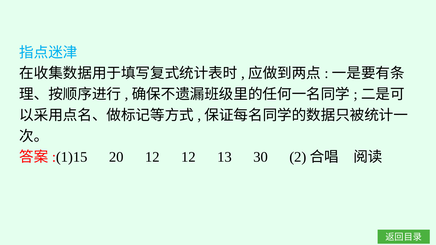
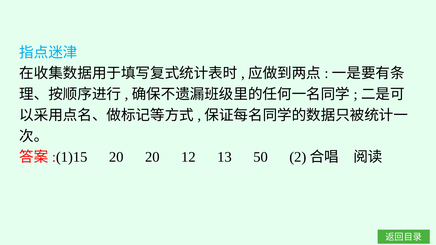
20 12: 12 -> 20
30: 30 -> 50
